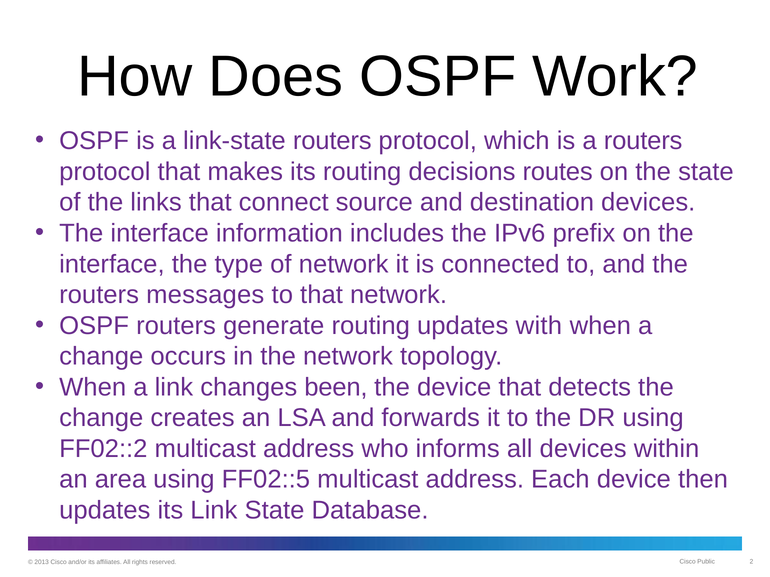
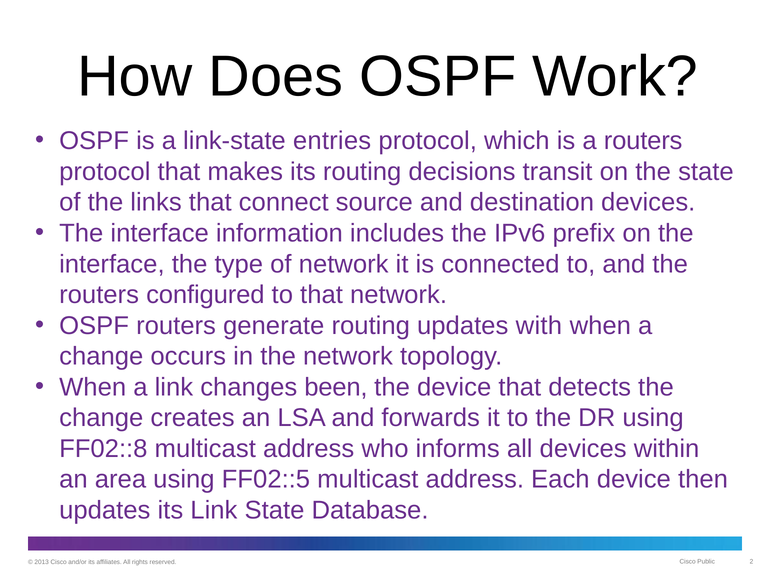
link-state routers: routers -> entries
routes: routes -> transit
messages: messages -> configured
FF02::2: FF02::2 -> FF02::8
